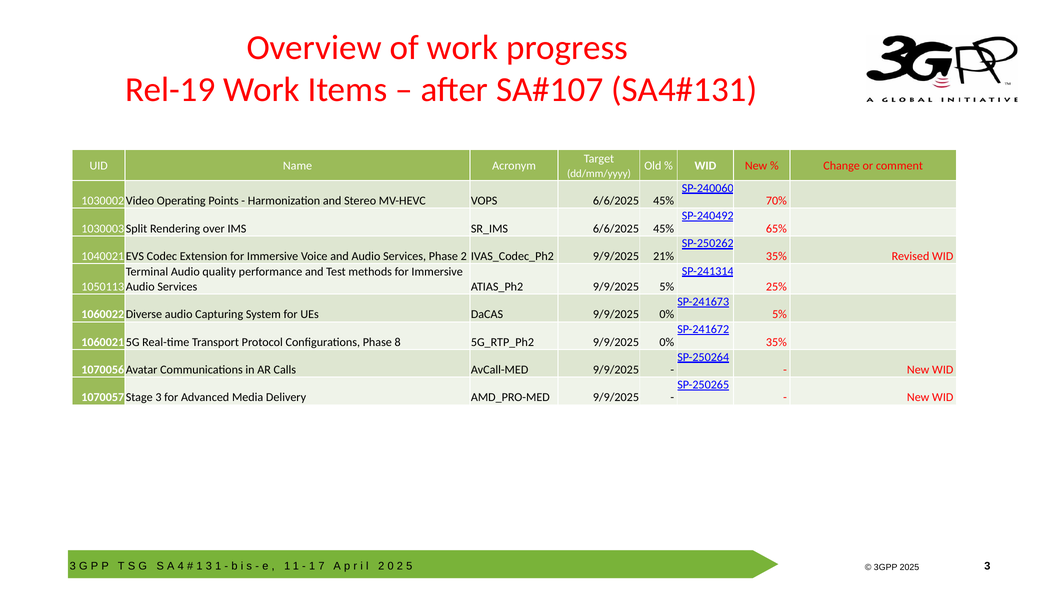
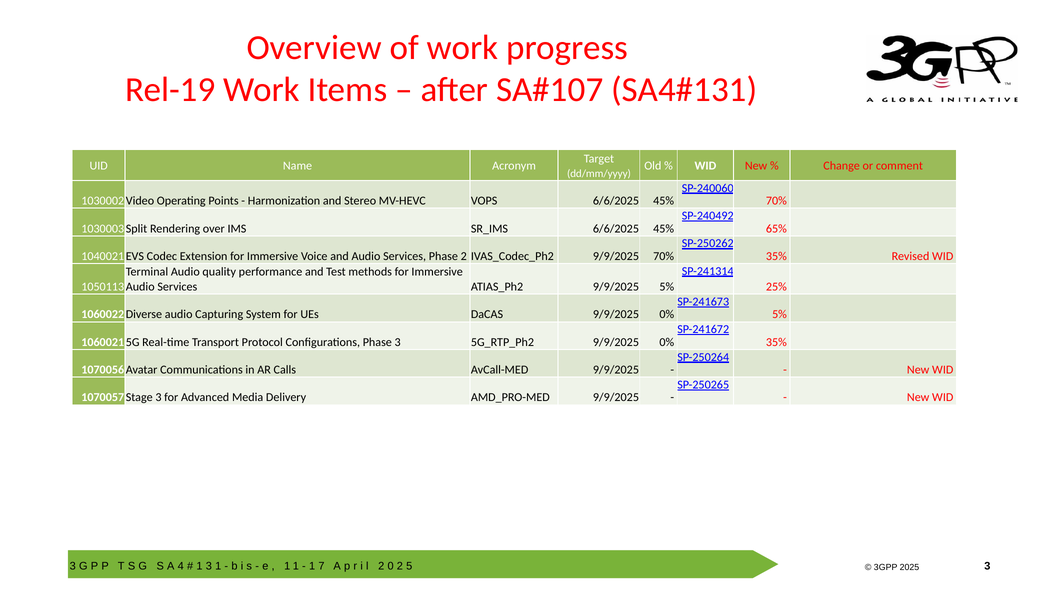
9/9/2025 21%: 21% -> 70%
Phase 8: 8 -> 3
